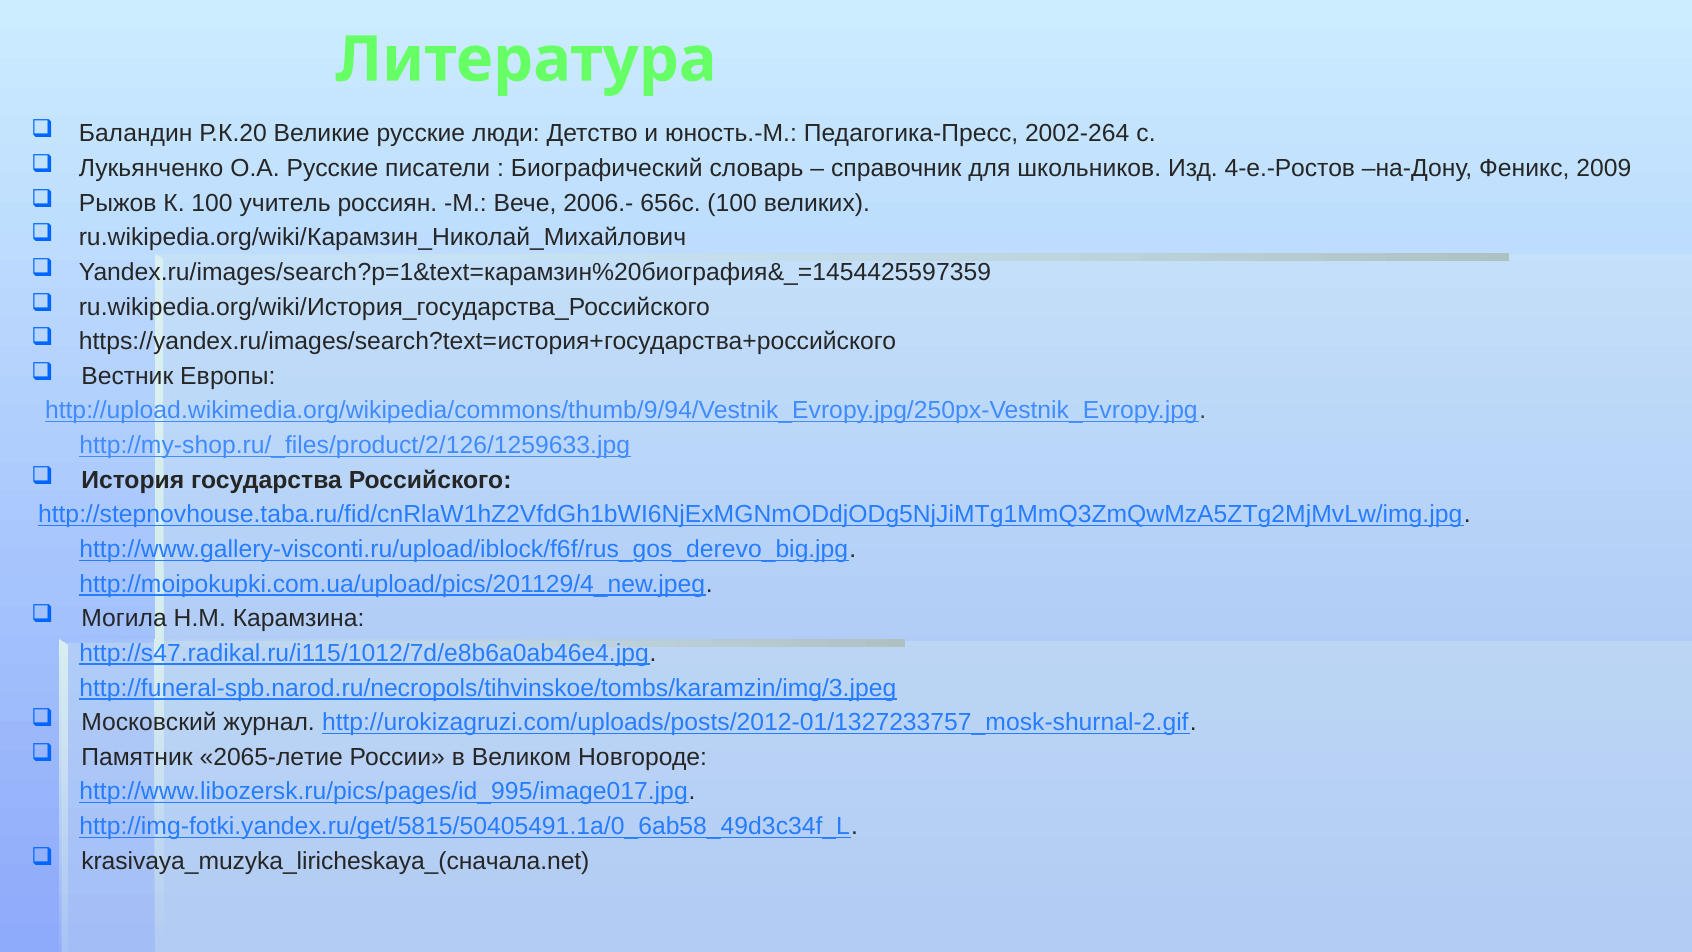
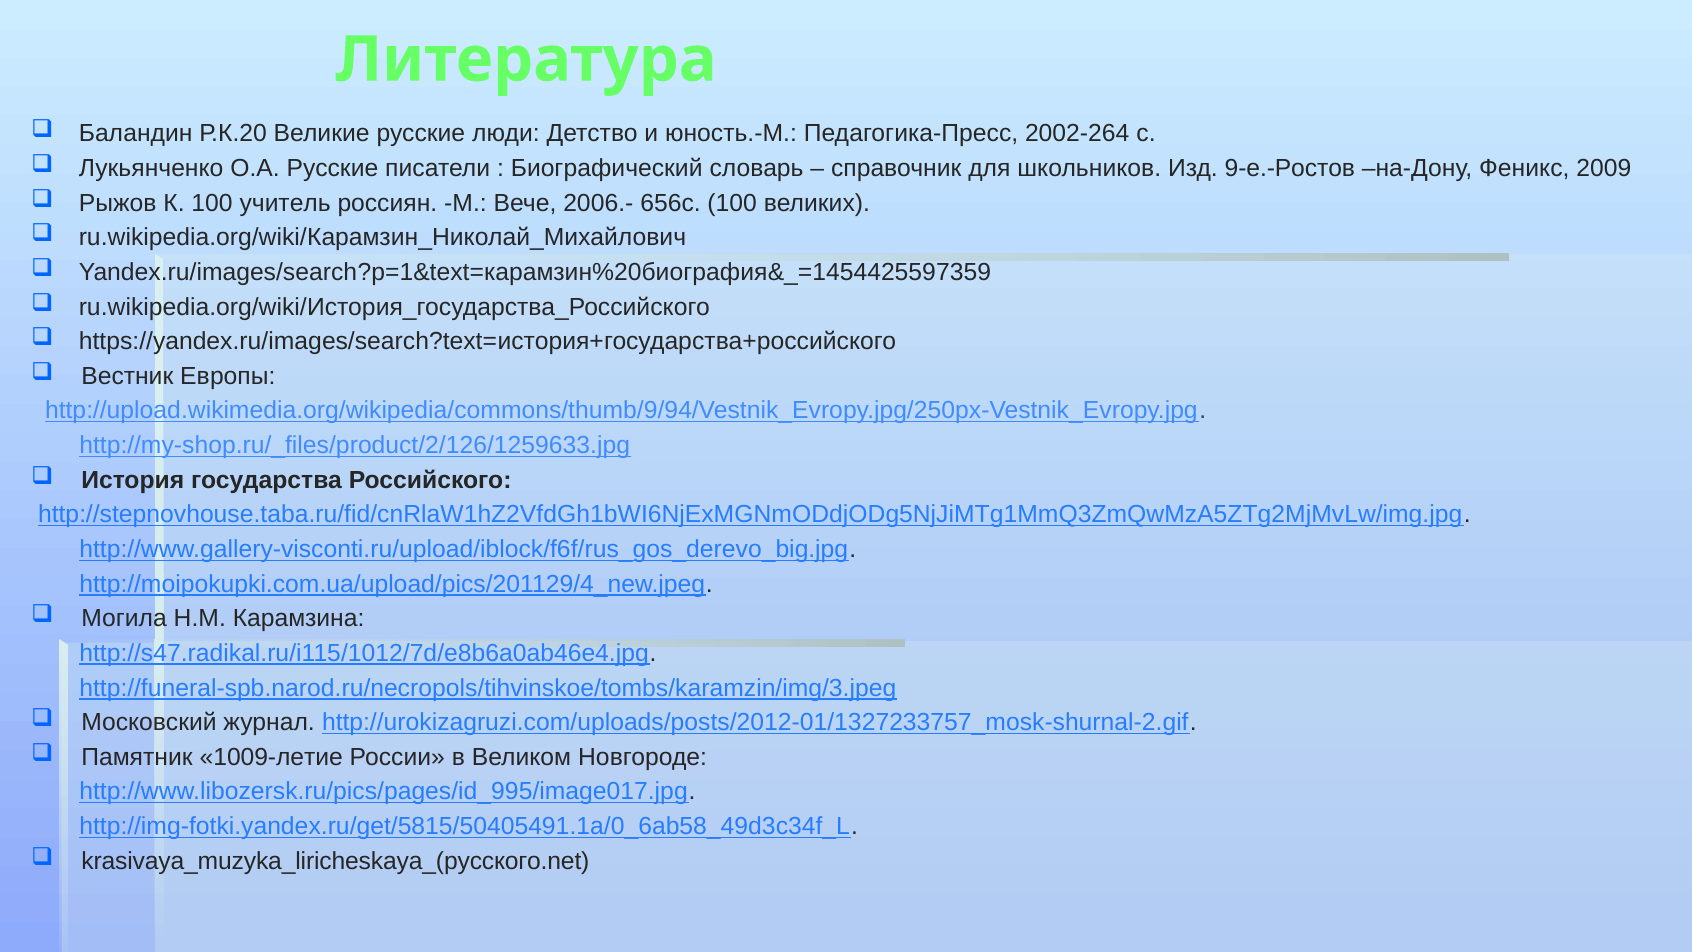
4-е.-Ростов: 4-е.-Ростов -> 9-е.-Ростов
2065-летие: 2065-летие -> 1009-летие
krasivaya_muzyka_liricheskaya_(сначала.net: krasivaya_muzyka_liricheskaya_(сначала.net -> krasivaya_muzyka_liricheskaya_(русского.net
